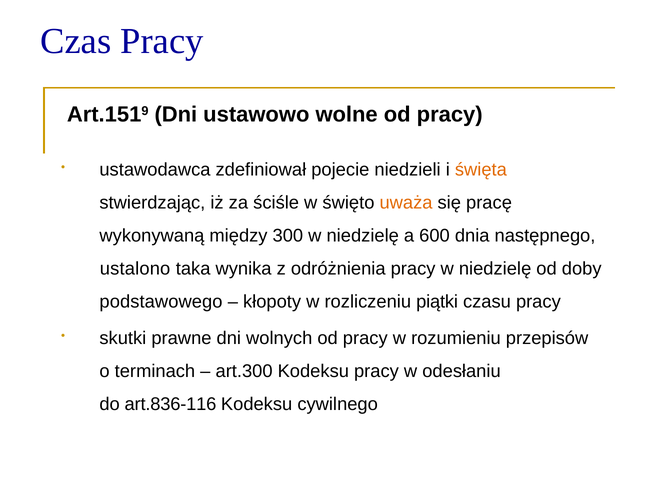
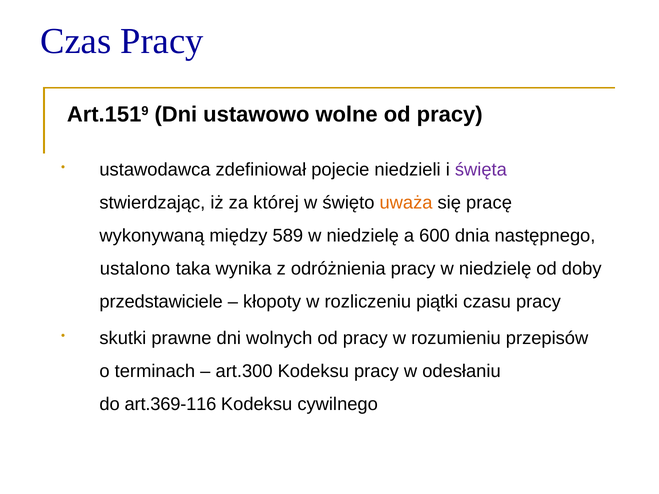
święta colour: orange -> purple
ściśle: ściśle -> której
300: 300 -> 589
podstawowego: podstawowego -> przedstawiciele
art.836-116: art.836-116 -> art.369-116
